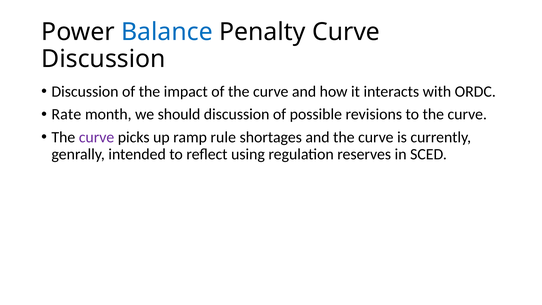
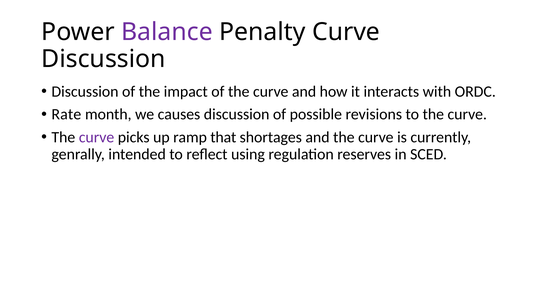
Balance colour: blue -> purple
should: should -> causes
rule: rule -> that
